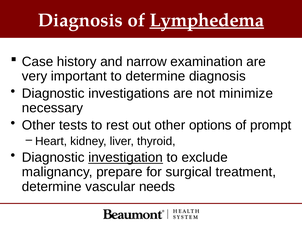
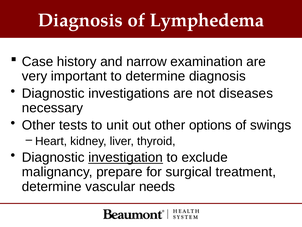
Lymphedema underline: present -> none
minimize: minimize -> diseases
rest: rest -> unit
prompt: prompt -> swings
